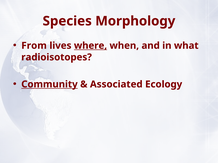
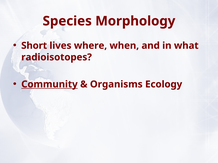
From: From -> Short
where underline: present -> none
Associated: Associated -> Organisms
